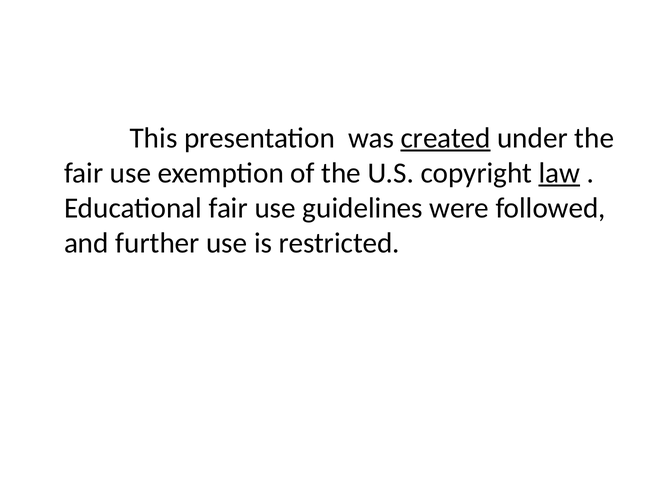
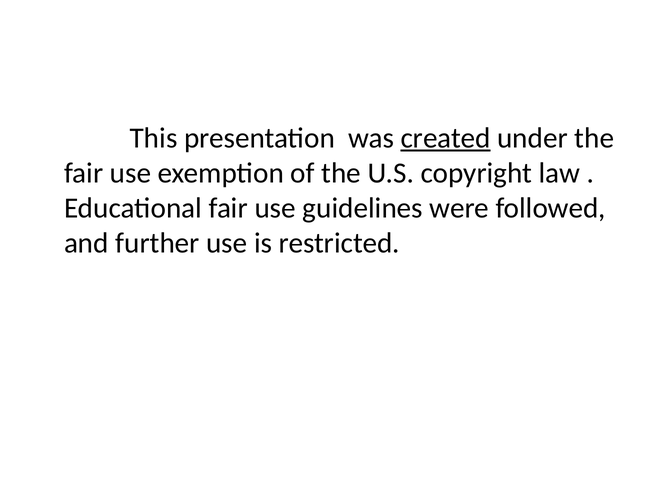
law underline: present -> none
